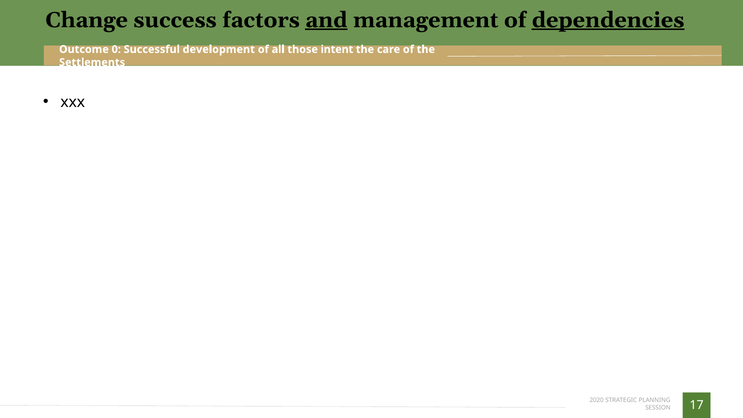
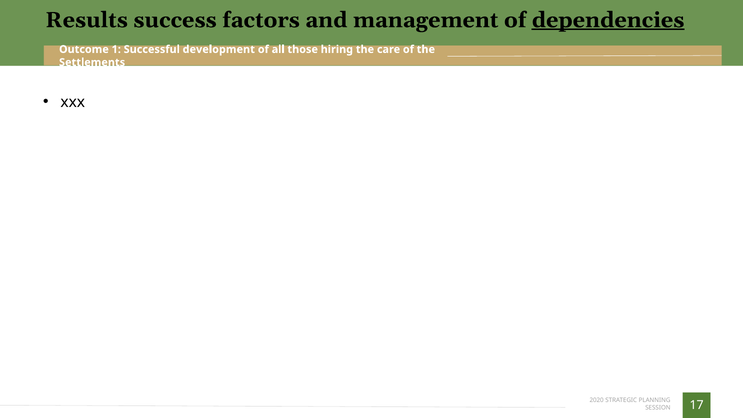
Change: Change -> Results
and underline: present -> none
0: 0 -> 1
intent: intent -> hiring
